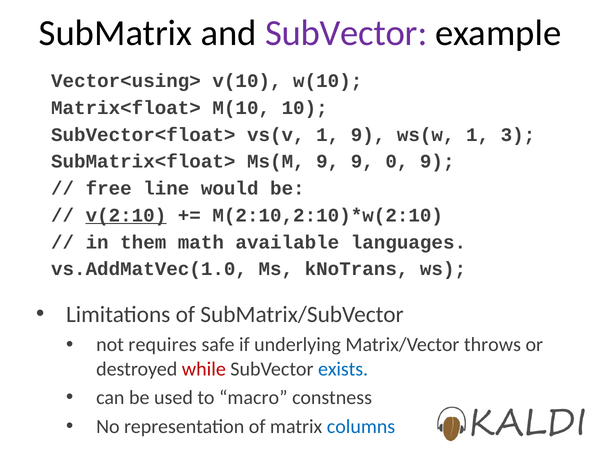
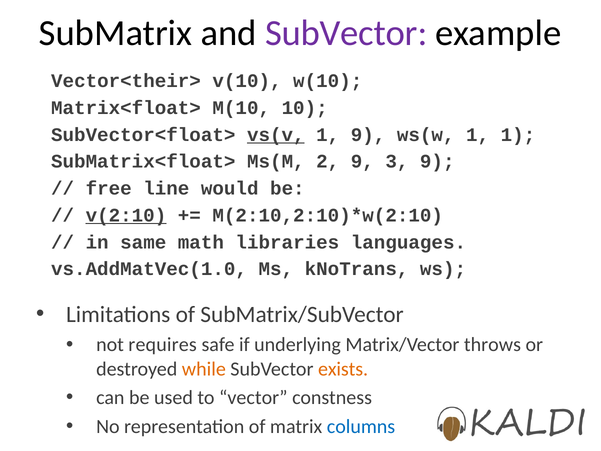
Vector<using>: Vector<using> -> Vector<their>
vs(v underline: none -> present
1 3: 3 -> 1
Ms(M 9: 9 -> 2
0: 0 -> 3
them: them -> same
available: available -> libraries
while colour: red -> orange
exists colour: blue -> orange
macro: macro -> vector
